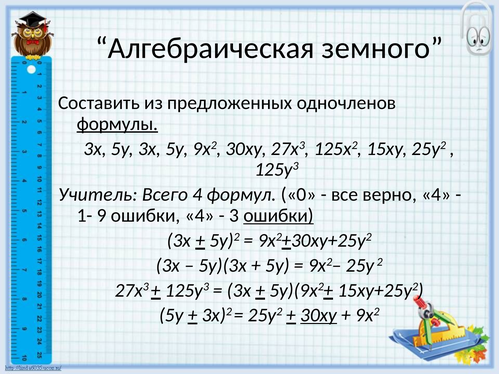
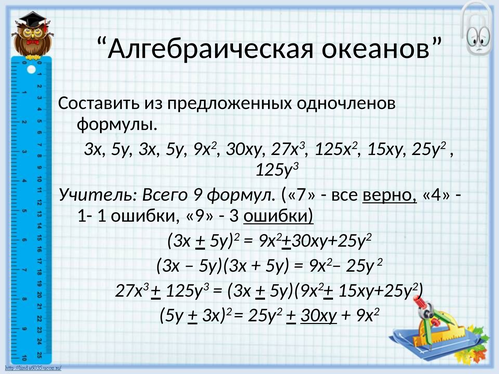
земного: земного -> океанов
формулы underline: present -> none
Всего 4: 4 -> 9
0: 0 -> 7
верно underline: none -> present
9: 9 -> 1
ошибки 4: 4 -> 9
